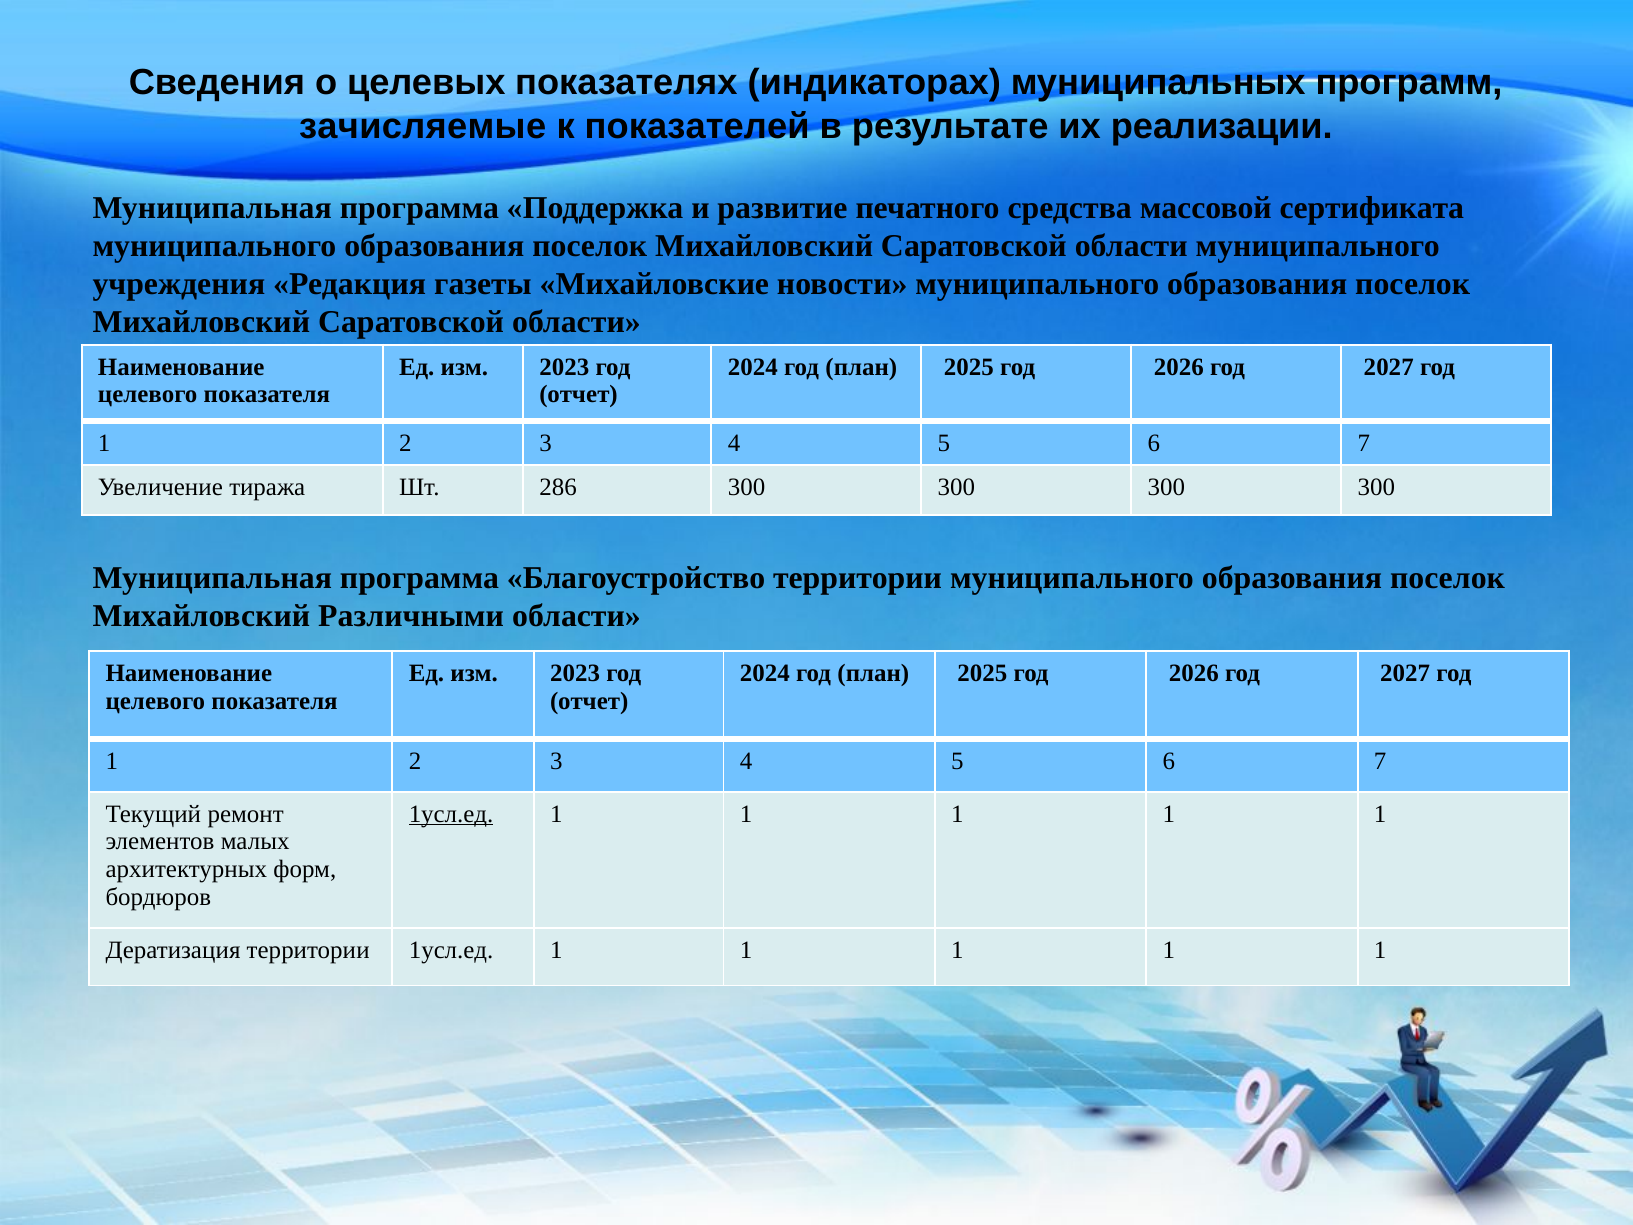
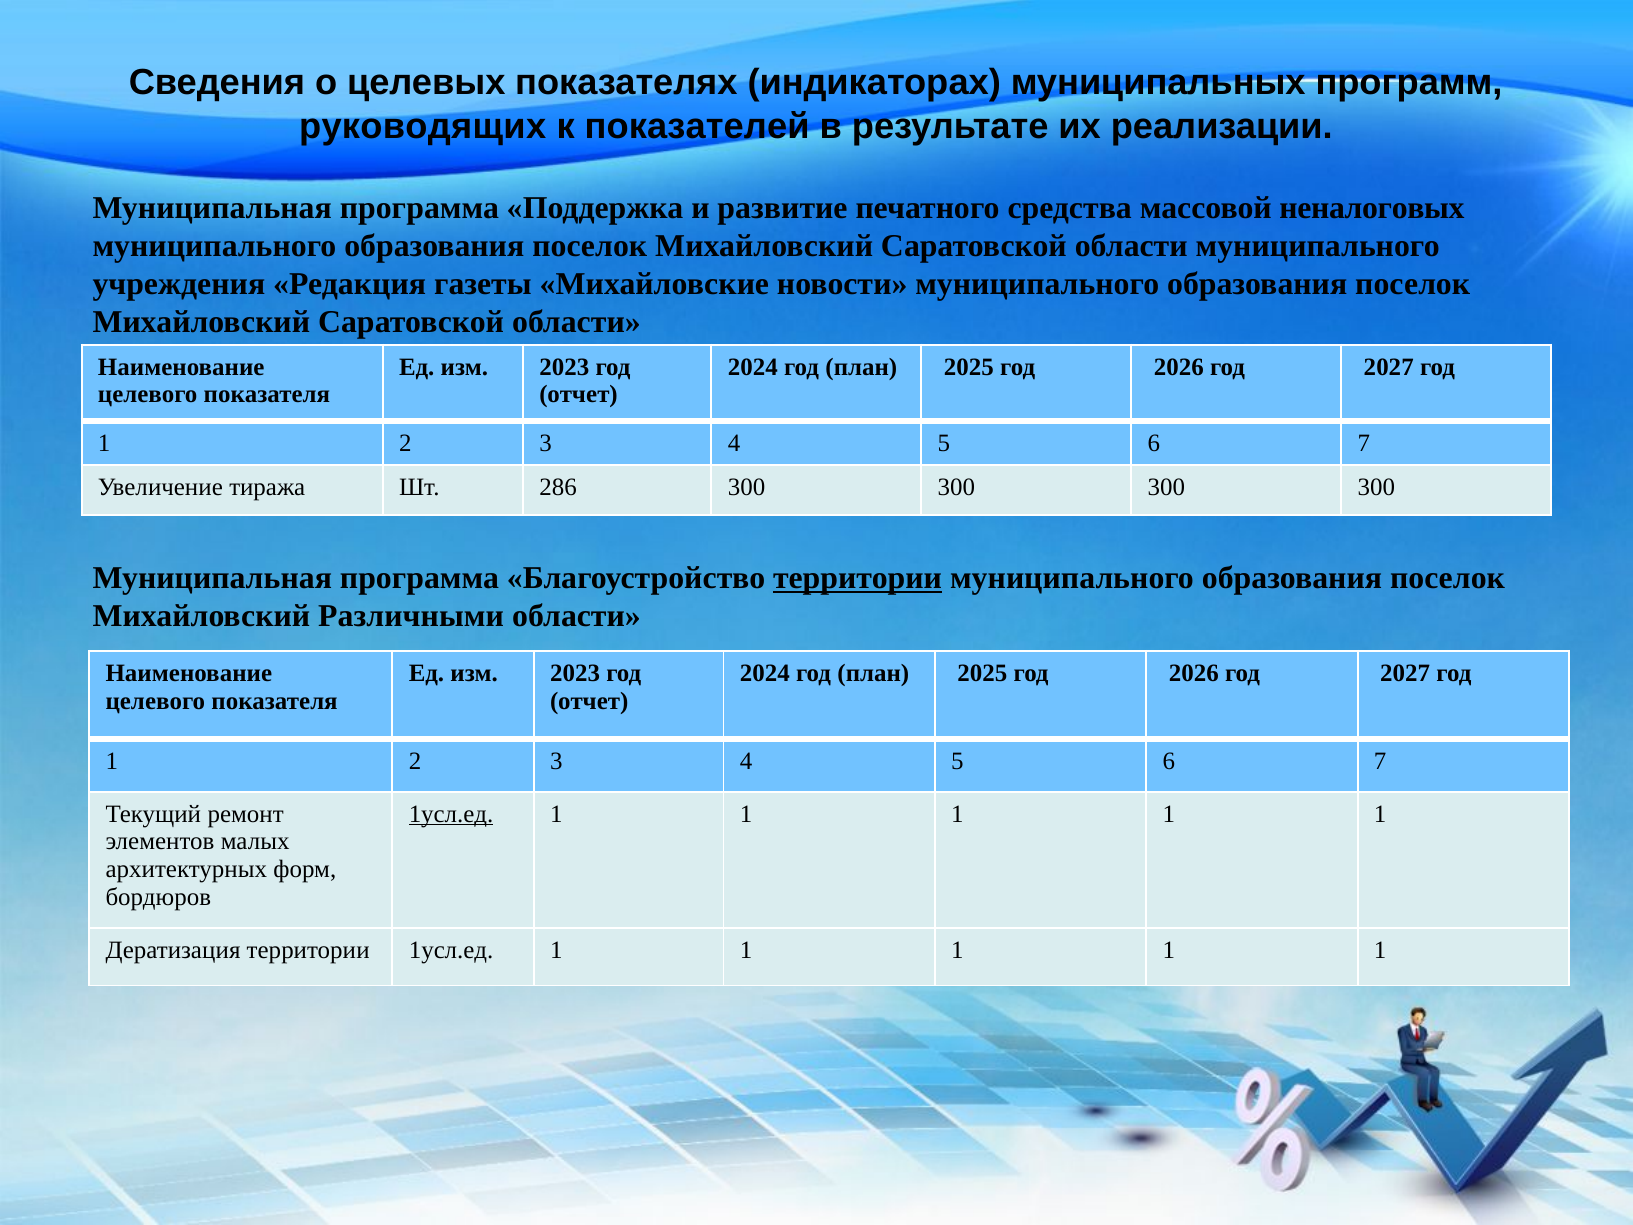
зачисляемые: зачисляемые -> руководящих
сертификата: сертификата -> неналоговых
территории at (858, 578) underline: none -> present
